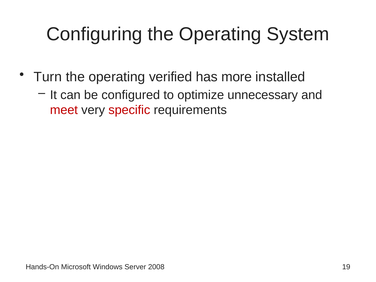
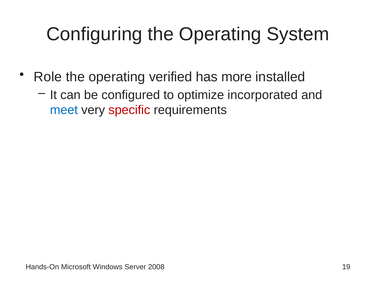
Turn: Turn -> Role
unnecessary: unnecessary -> incorporated
meet colour: red -> blue
